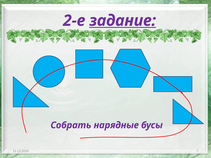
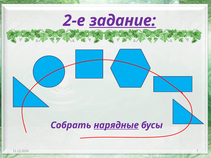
нарядные underline: none -> present
